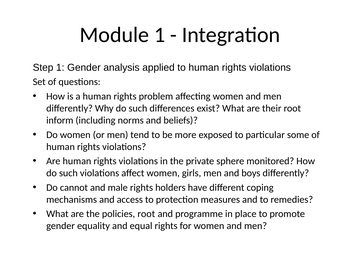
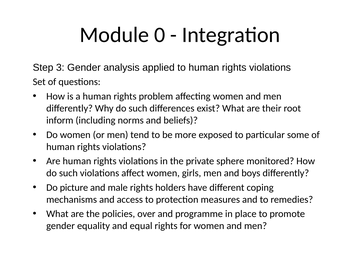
Module 1: 1 -> 0
Step 1: 1 -> 3
cannot: cannot -> picture
policies root: root -> over
